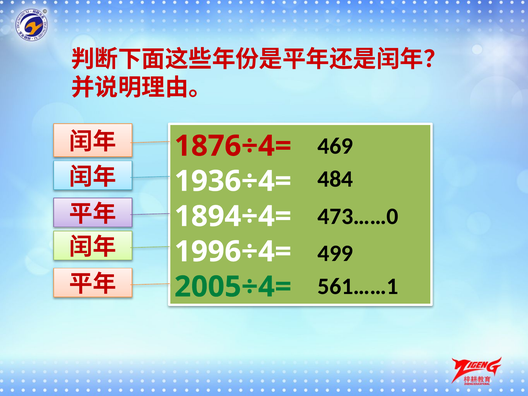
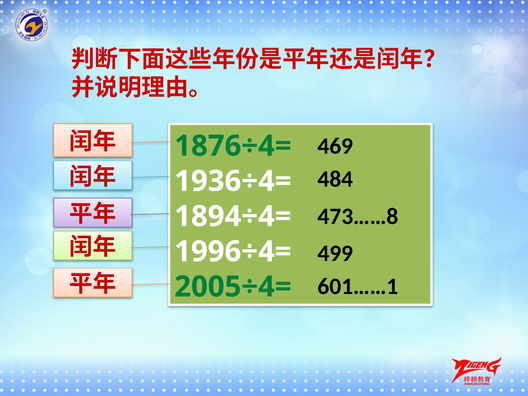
1876÷4= colour: red -> green
473……0: 473……0 -> 473……8
561……1: 561……1 -> 601……1
